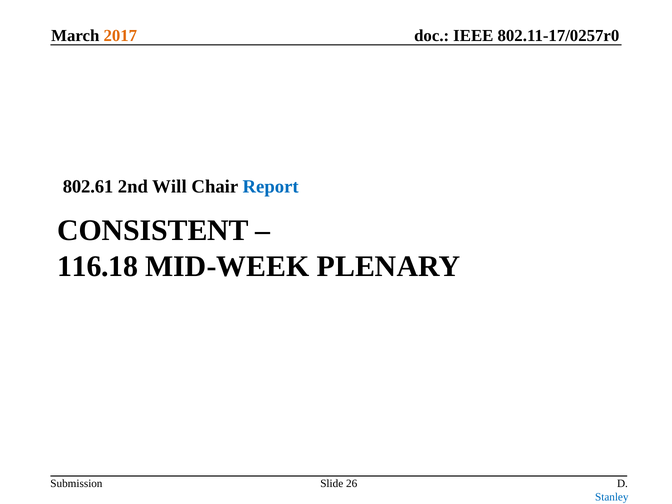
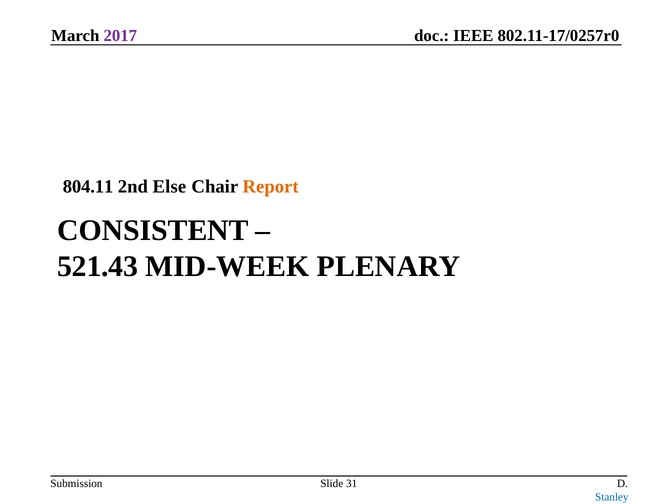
2017 colour: orange -> purple
802.61: 802.61 -> 804.11
Will: Will -> Else
Report colour: blue -> orange
116.18: 116.18 -> 521.43
26: 26 -> 31
